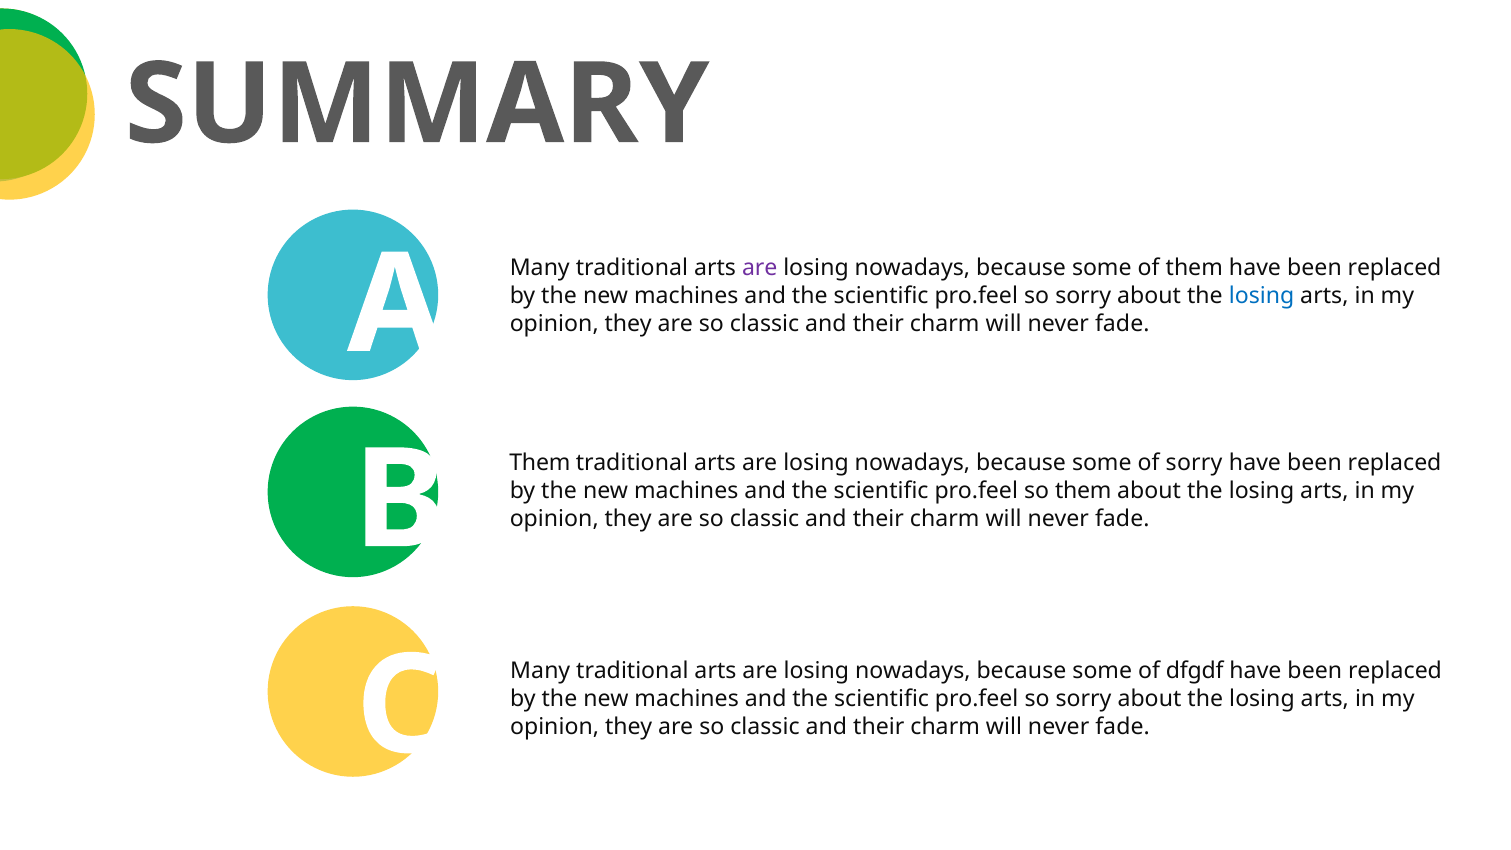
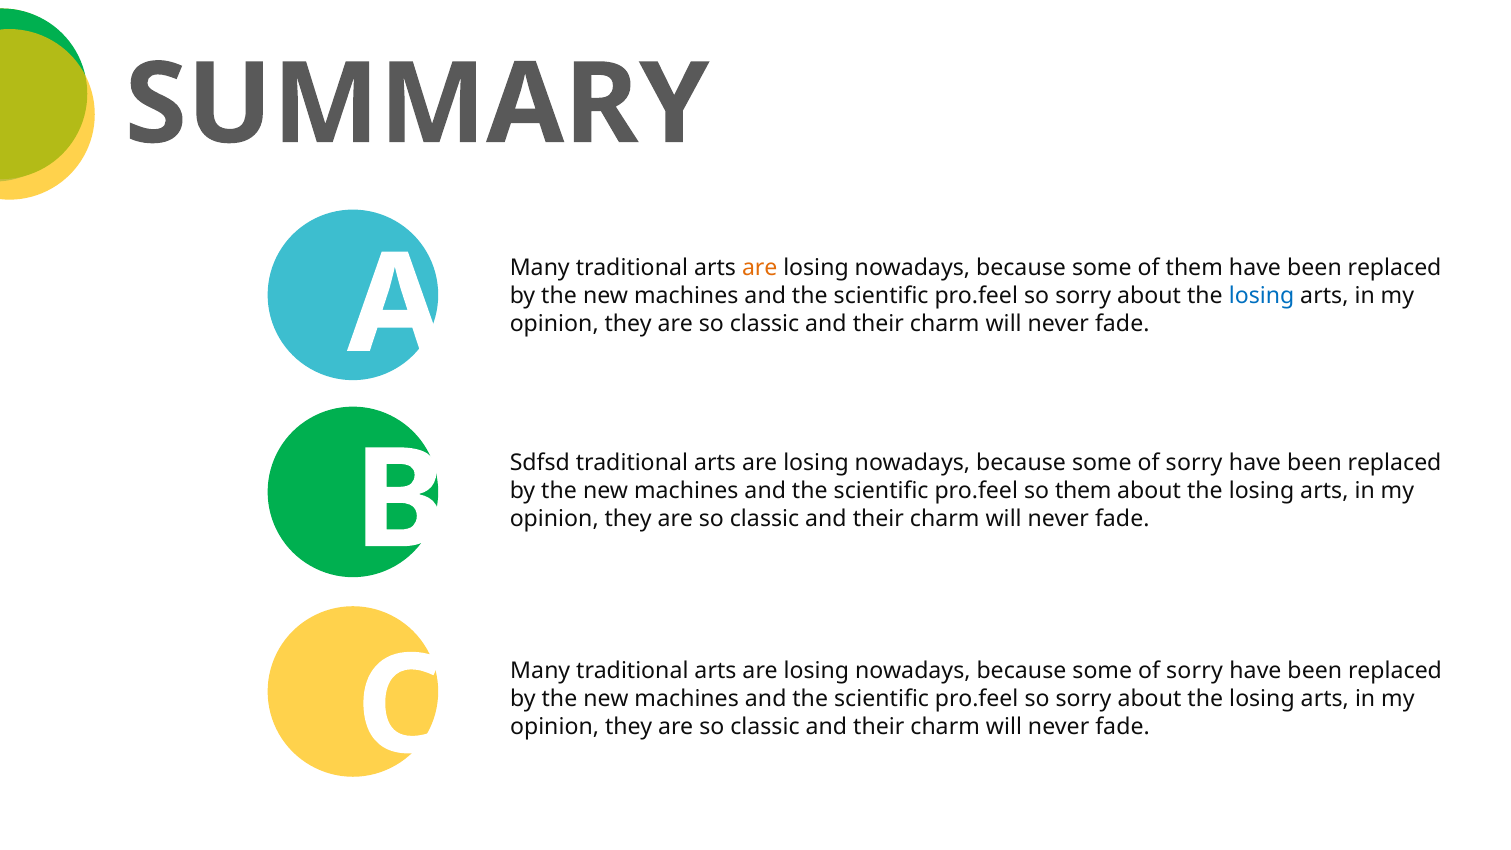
are at (760, 268) colour: purple -> orange
Them at (540, 463): Them -> Sdfsd
dfgdf at (1195, 671): dfgdf -> sorry
